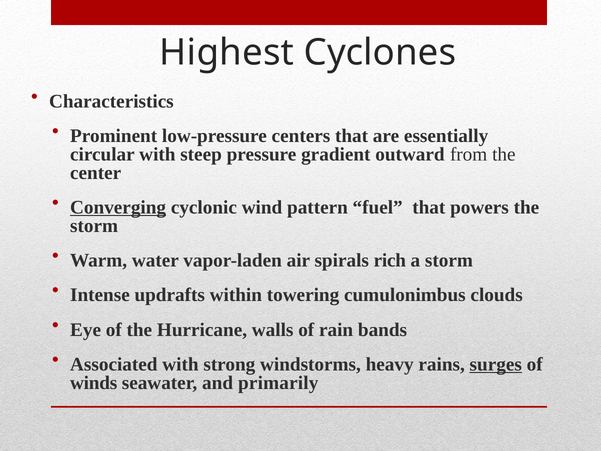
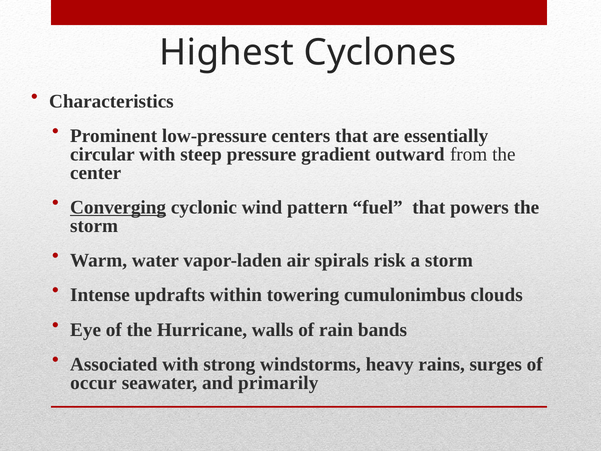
rich: rich -> risk
surges underline: present -> none
winds: winds -> occur
